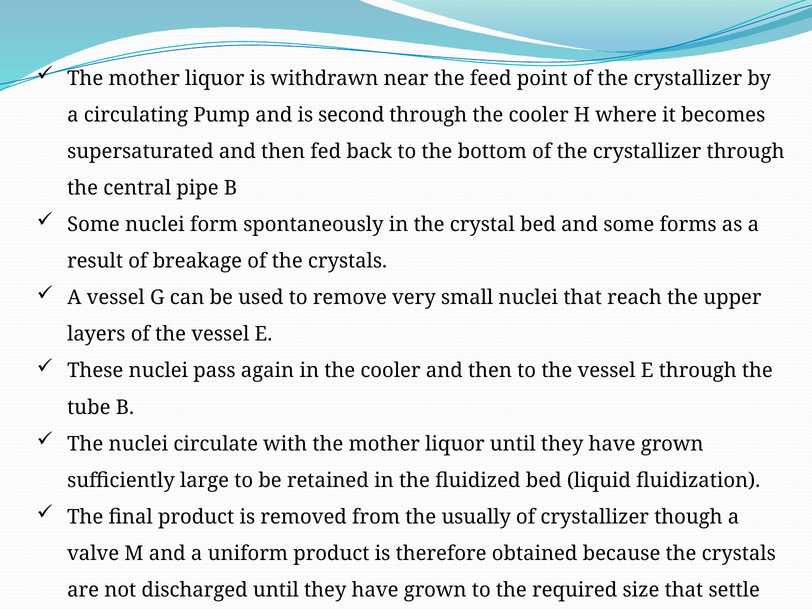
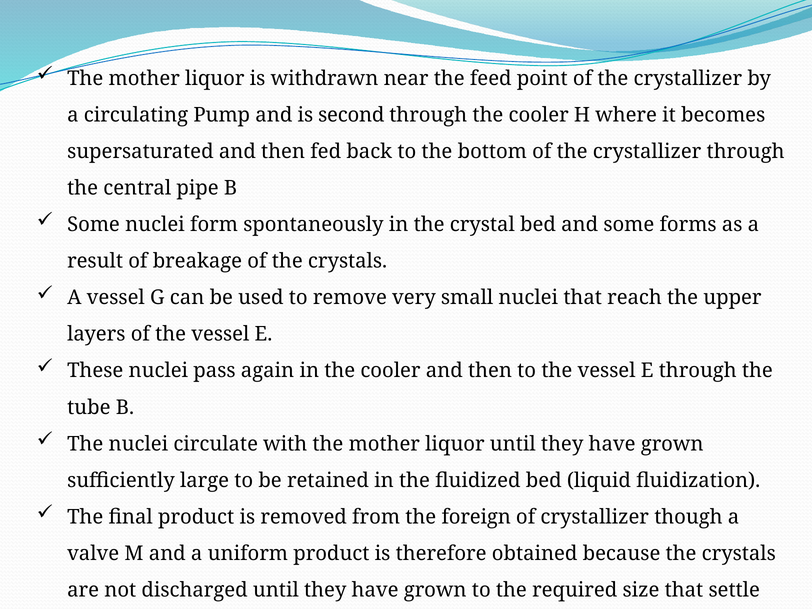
usually: usually -> foreign
